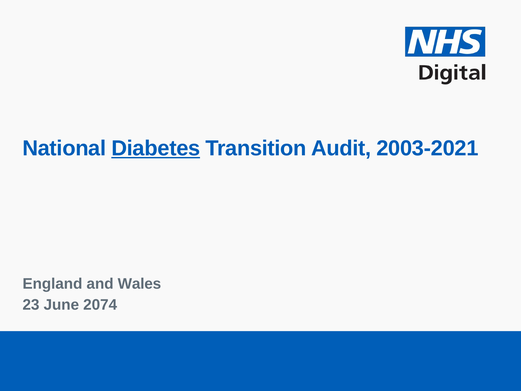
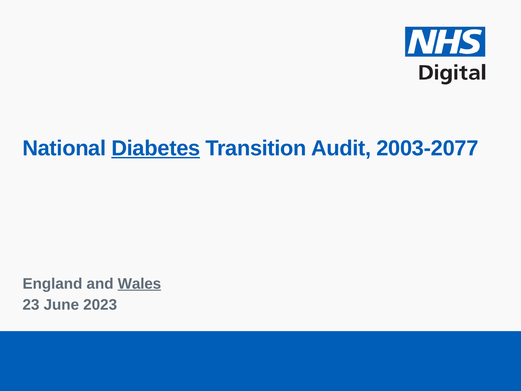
2003-2021: 2003-2021 -> 2003-2077
Wales underline: none -> present
2074: 2074 -> 2023
